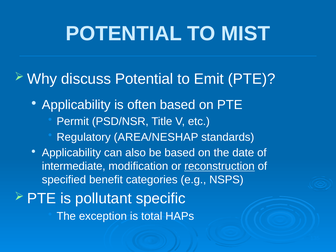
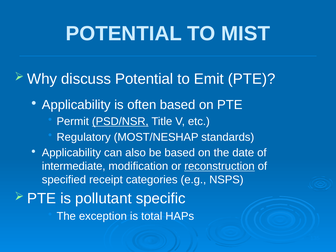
PSD/NSR underline: none -> present
AREA/NESHAP: AREA/NESHAP -> MOST/NESHAP
benefit: benefit -> receipt
